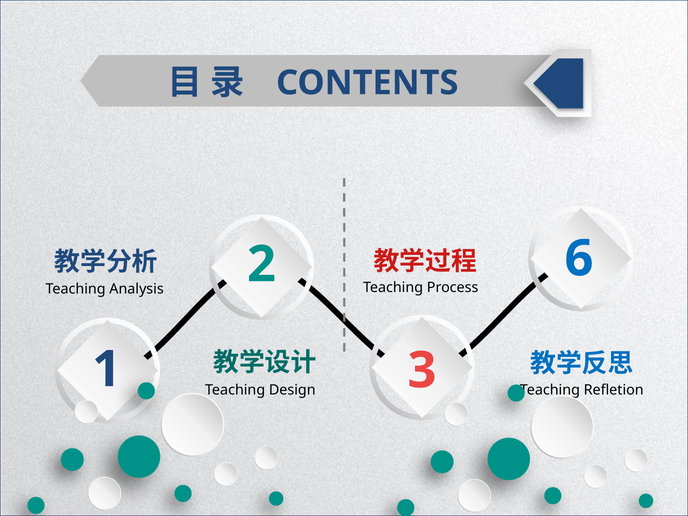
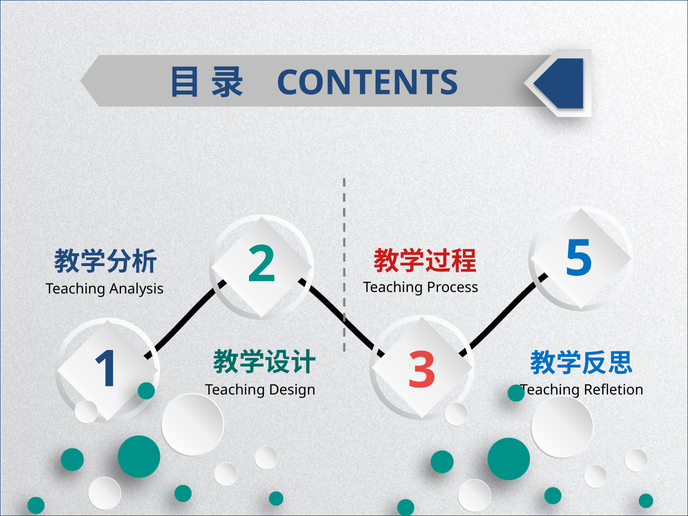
6: 6 -> 5
